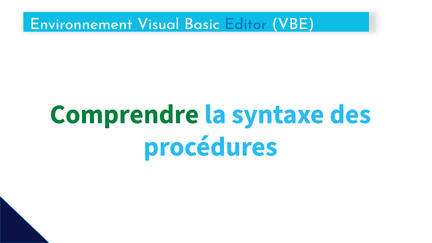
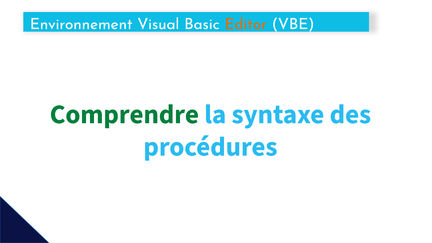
Editor colour: blue -> orange
